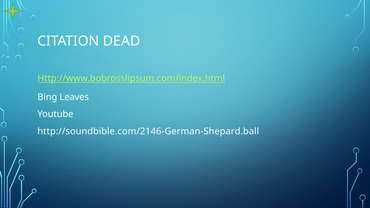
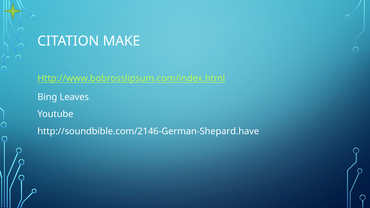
DEAD: DEAD -> MAKE
http://soundbible.com/2146-German-Shepard.ball: http://soundbible.com/2146-German-Shepard.ball -> http://soundbible.com/2146-German-Shepard.have
